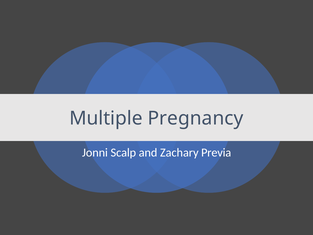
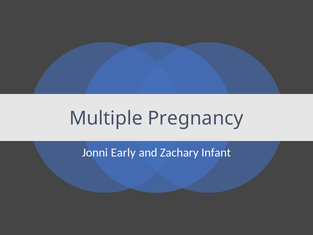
Scalp: Scalp -> Early
Previa: Previa -> Infant
